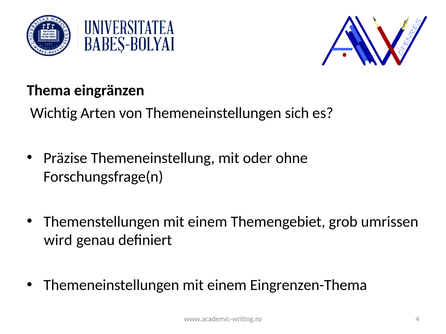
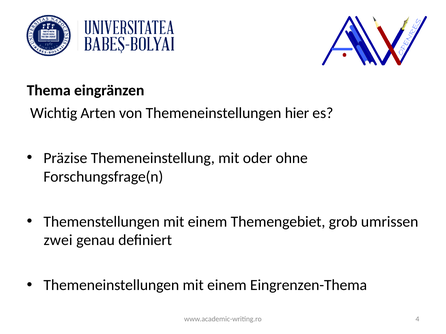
sich: sich -> hier
wird: wird -> zwei
